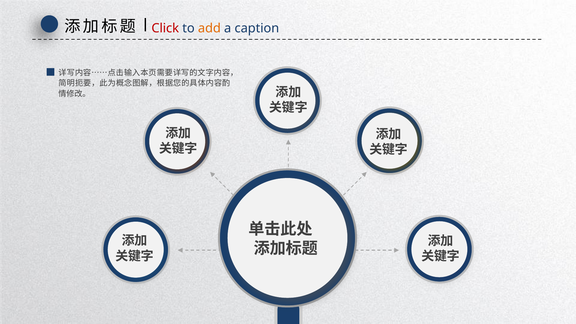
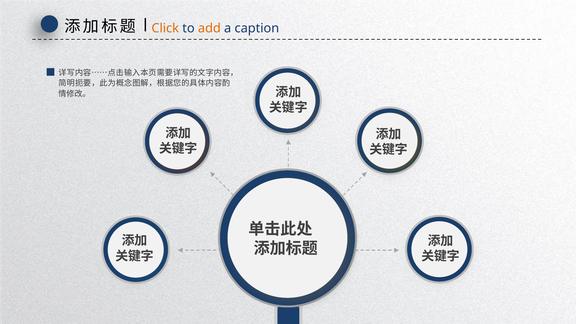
Click colour: red -> orange
